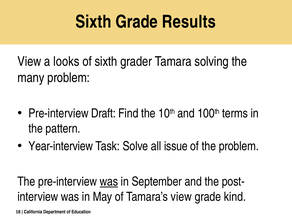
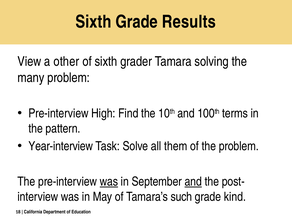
looks: looks -> other
Draft: Draft -> High
issue: issue -> them
and at (193, 182) underline: none -> present
Tamara’s view: view -> such
